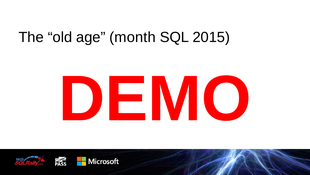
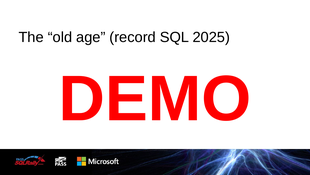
month: month -> record
2015: 2015 -> 2025
